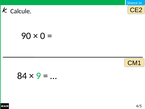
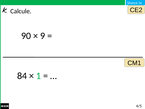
0: 0 -> 9
9: 9 -> 1
